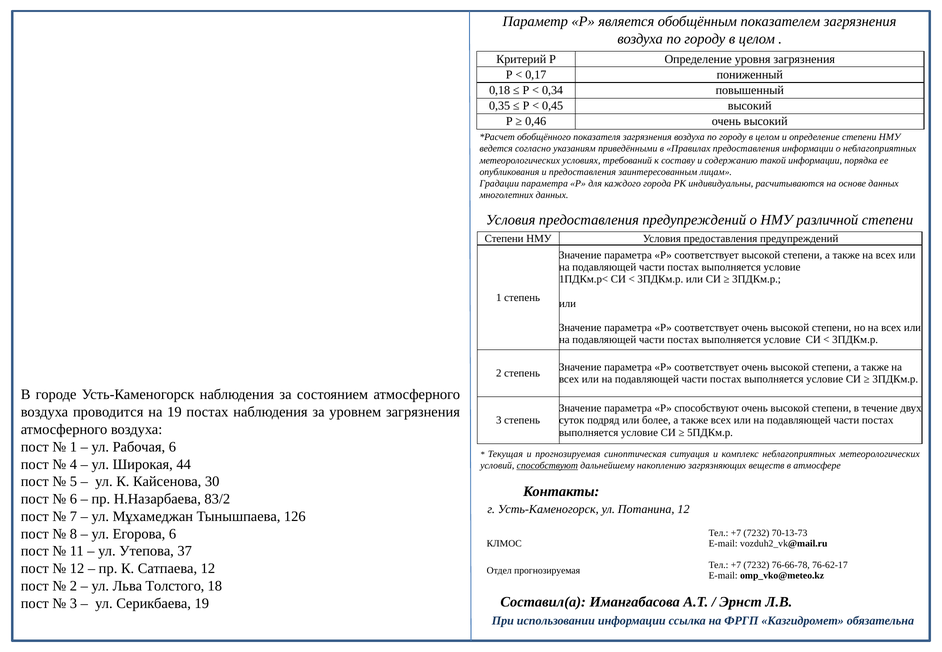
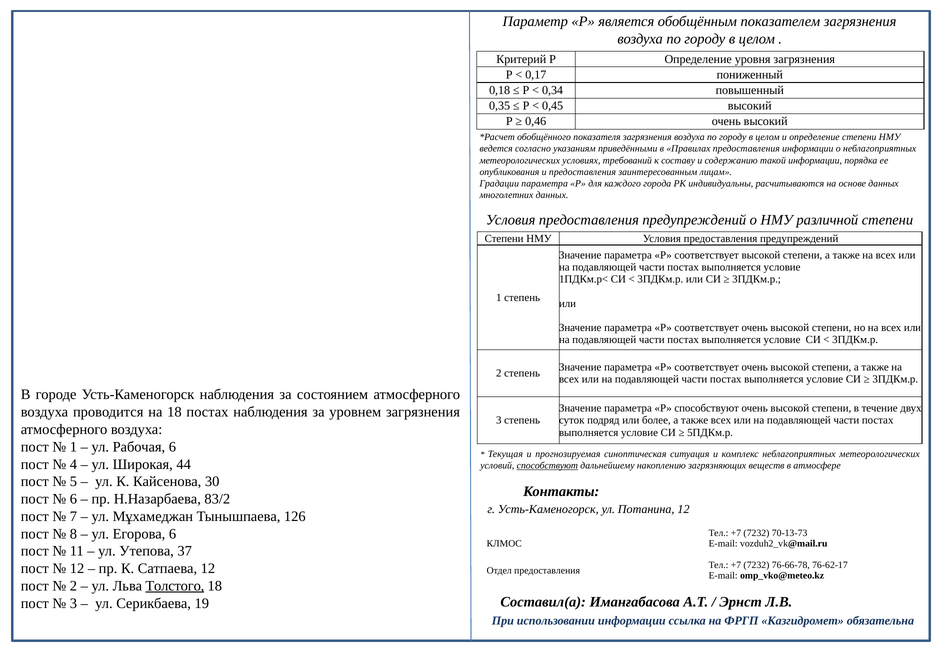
на 19: 19 -> 18
Отдел прогнозируемая: прогнозируемая -> предоставления
Толстого underline: none -> present
